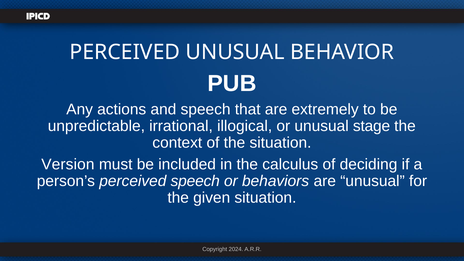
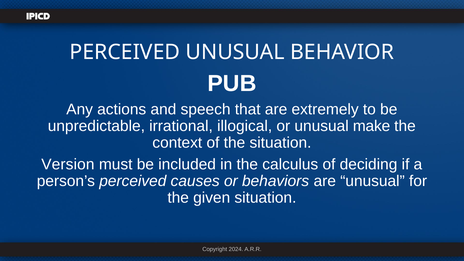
stage: stage -> make
perceived speech: speech -> causes
